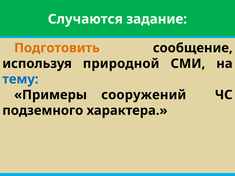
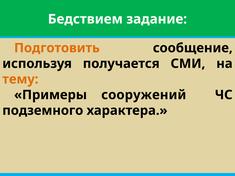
Случаются: Случаются -> Бедствием
природной: природной -> получается
тему colour: blue -> orange
